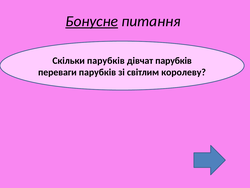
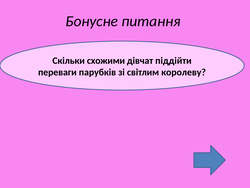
Бонусне underline: present -> none
Скільки парубків: парубків -> схожими
дівчат парубків: парубків -> піддійти
